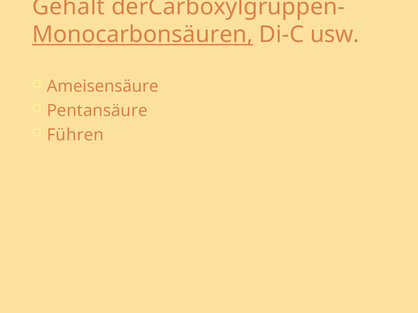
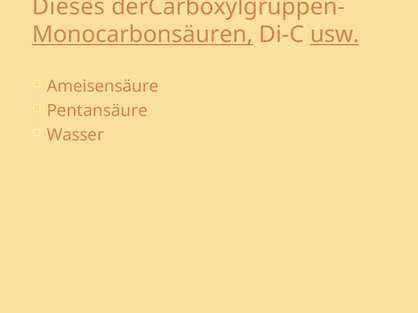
Gehalt: Gehalt -> Dieses
usw underline: none -> present
Führen: Führen -> Wasser
